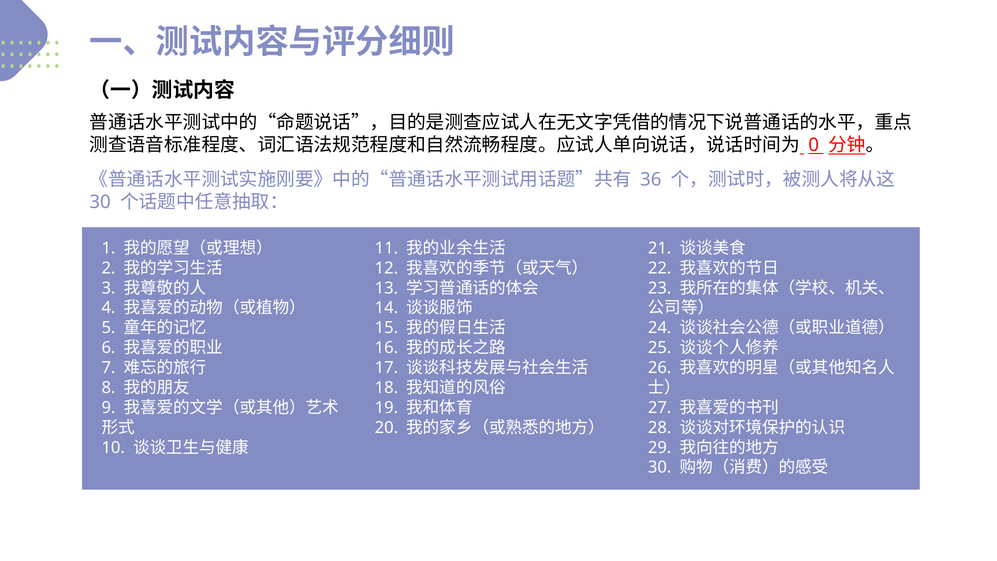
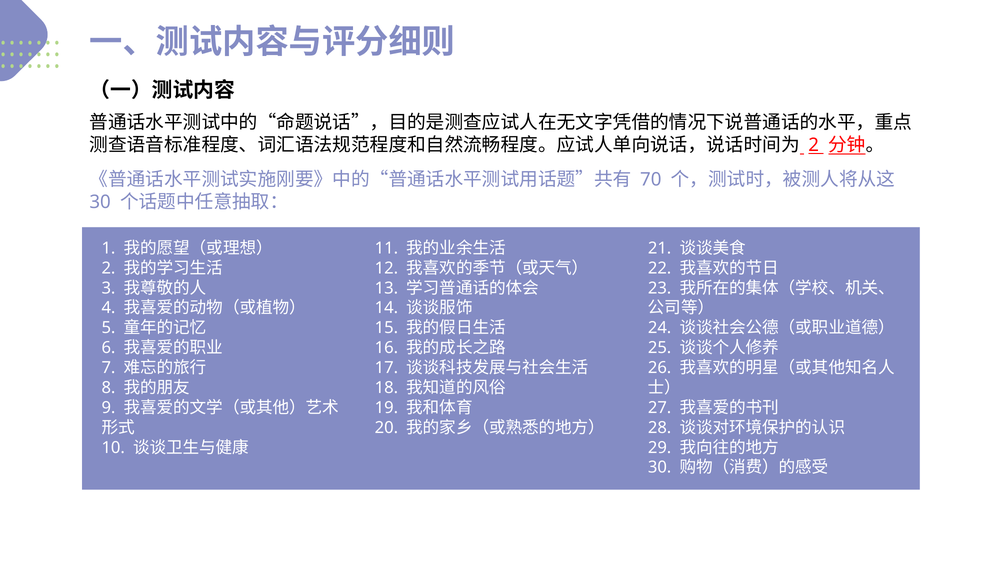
0 at (814, 145): 0 -> 2
36: 36 -> 70
